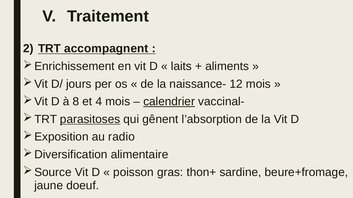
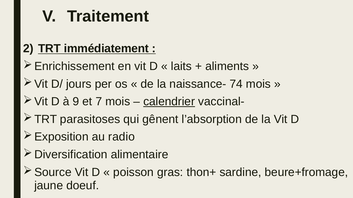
accompagnent: accompagnent -> immédiatement
12: 12 -> 74
8: 8 -> 9
4: 4 -> 7
parasitoses underline: present -> none
